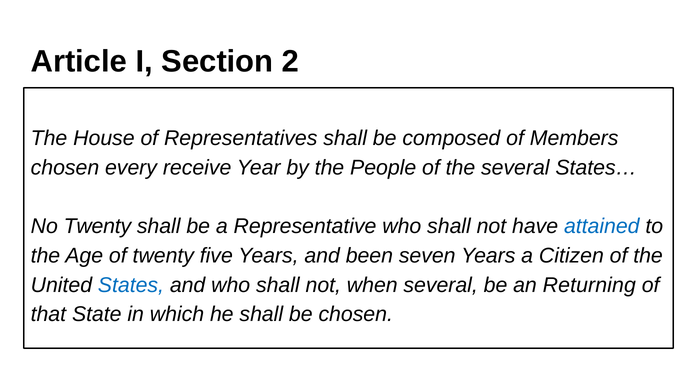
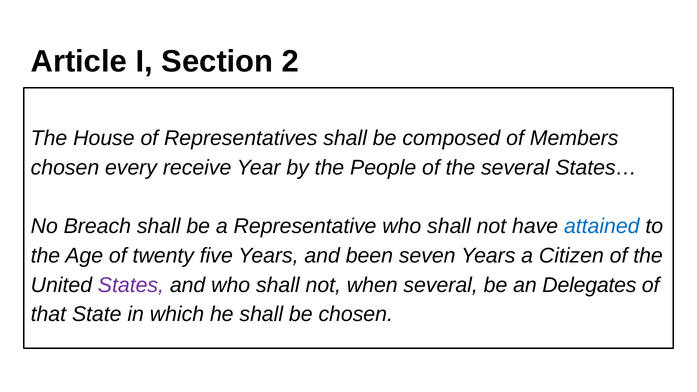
No Twenty: Twenty -> Breach
States colour: blue -> purple
Returning: Returning -> Delegates
